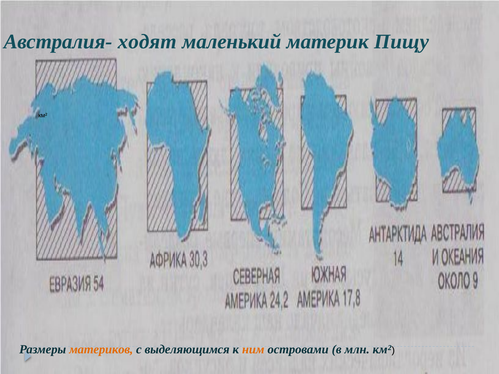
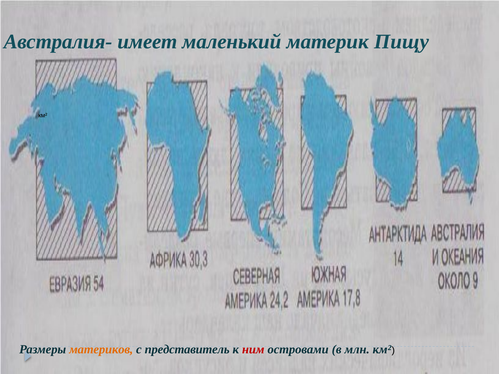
ходят: ходят -> имеет
выделяющимся: выделяющимся -> представитель
ним colour: orange -> red
